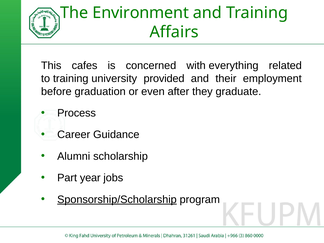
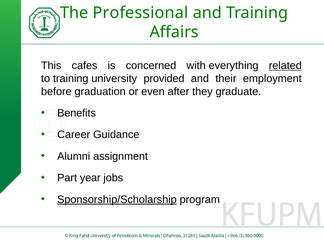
Environment: Environment -> Professional
related underline: none -> present
Process: Process -> Benefits
scholarship: scholarship -> assignment
